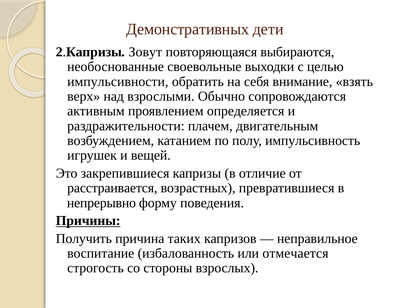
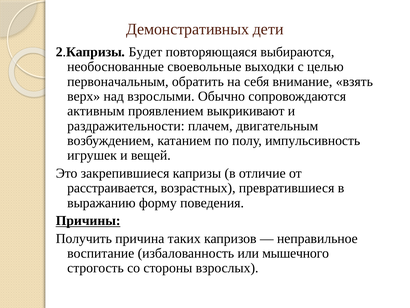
Зовут: Зовут -> Будет
импульсивности: импульсивности -> первоначальным
определяется: определяется -> выкрикивают
непрерывно: непрерывно -> выражанию
отмечается: отмечается -> мышечного
